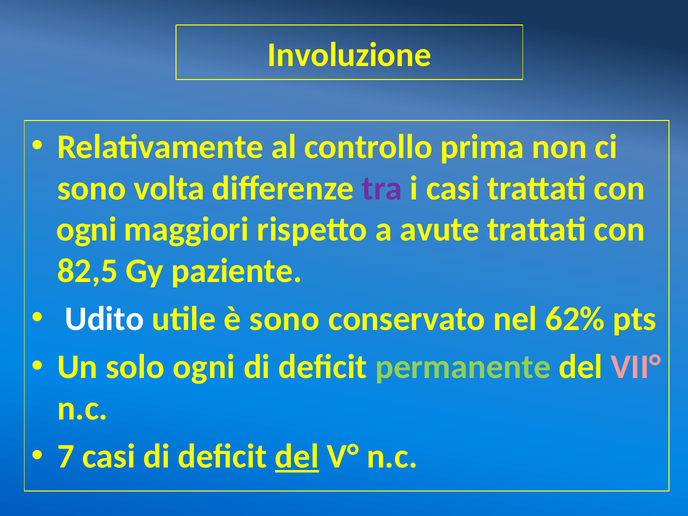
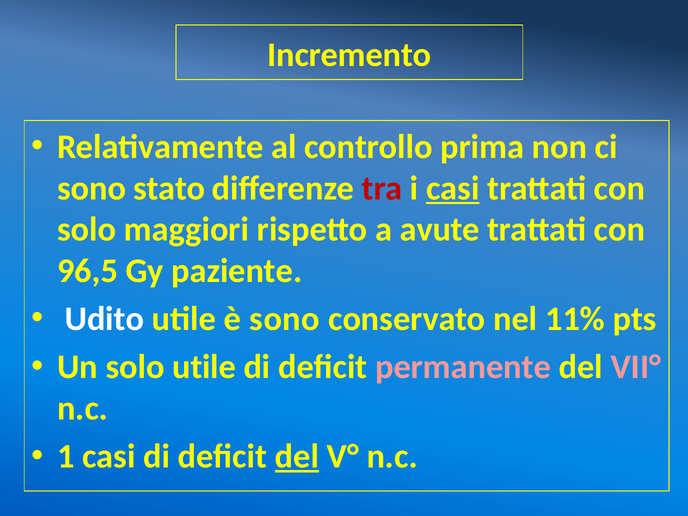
Involuzione: Involuzione -> Incremento
volta: volta -> stato
tra colour: purple -> red
casi at (453, 188) underline: none -> present
ogni at (87, 229): ogni -> solo
82,5: 82,5 -> 96,5
62%: 62% -> 11%
solo ogni: ogni -> utile
permanente colour: light green -> pink
7: 7 -> 1
